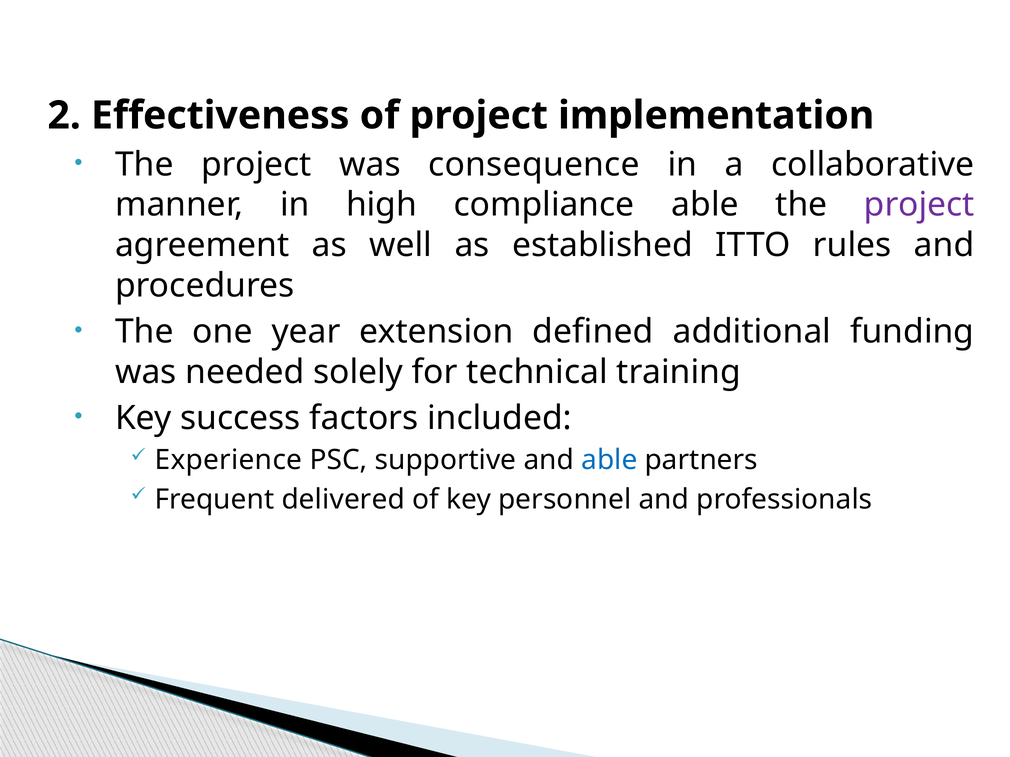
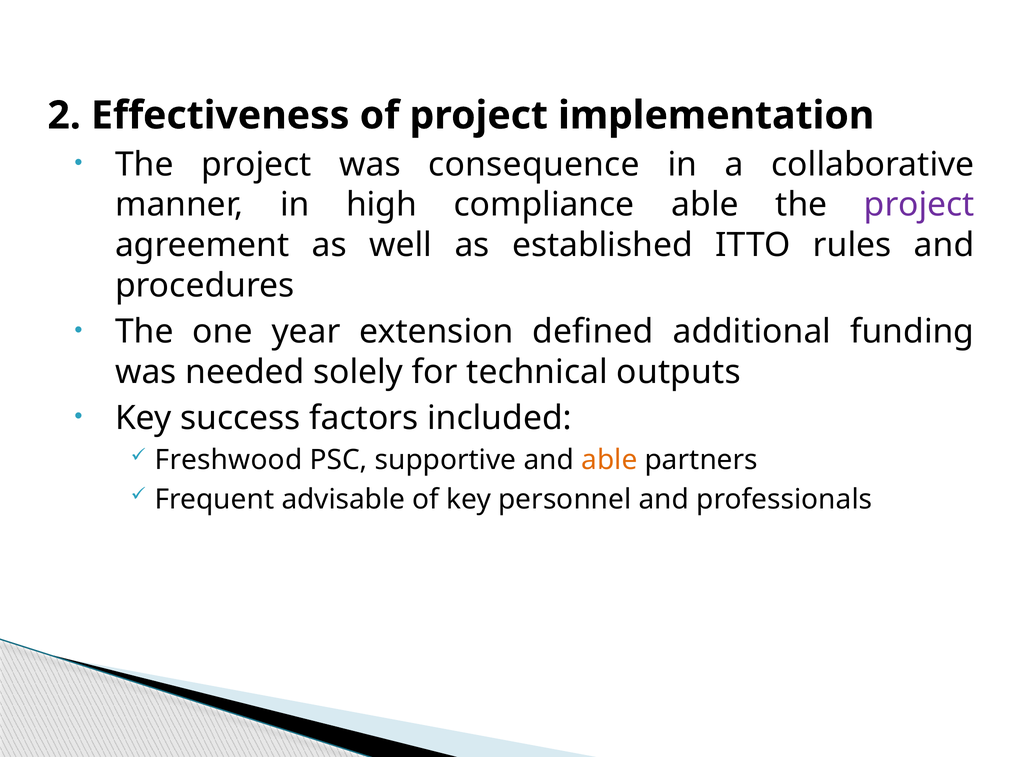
training: training -> outputs
Experience: Experience -> Freshwood
able at (609, 460) colour: blue -> orange
delivered: delivered -> advisable
